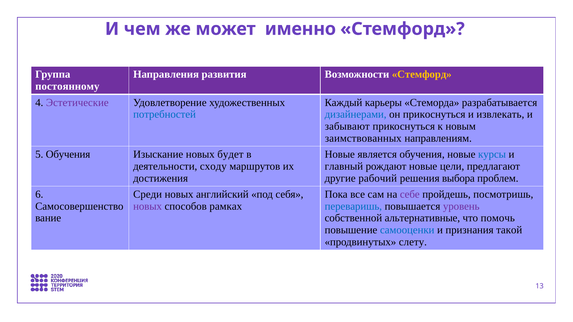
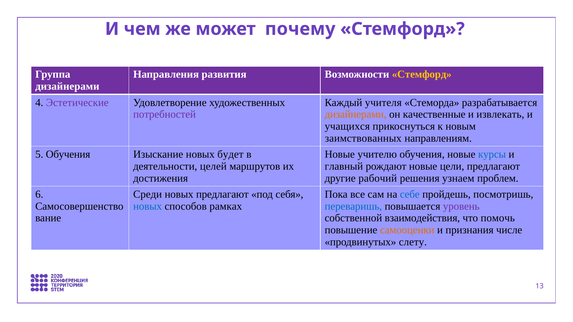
именно: именно -> почему
постоянному at (67, 86): постоянному -> дизайнерами
карьеры: карьеры -> учителя
потребностей colour: blue -> purple
дизайнерами at (356, 115) colour: blue -> orange
он прикоснуться: прикоснуться -> качественные
забывают: забывают -> учащихся
является: является -> учителю
сходу: сходу -> целей
выбора: выбора -> узнаем
новых английский: английский -> предлагают
себе colour: purple -> blue
новых at (148, 206) colour: purple -> blue
альтернативные: альтернативные -> взаимодействия
самооценки colour: blue -> orange
такой: такой -> числе
